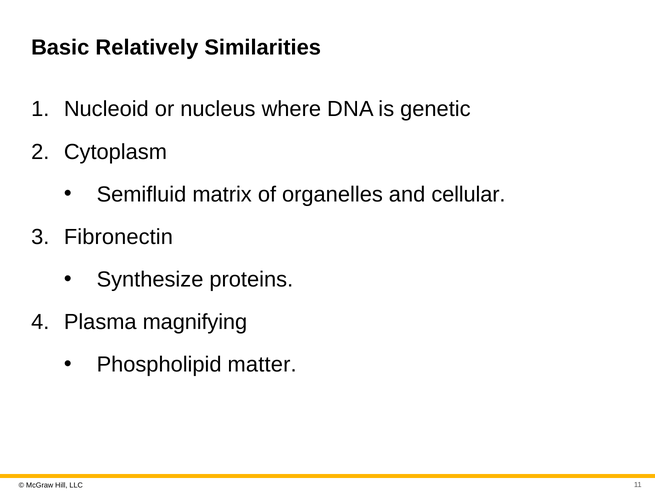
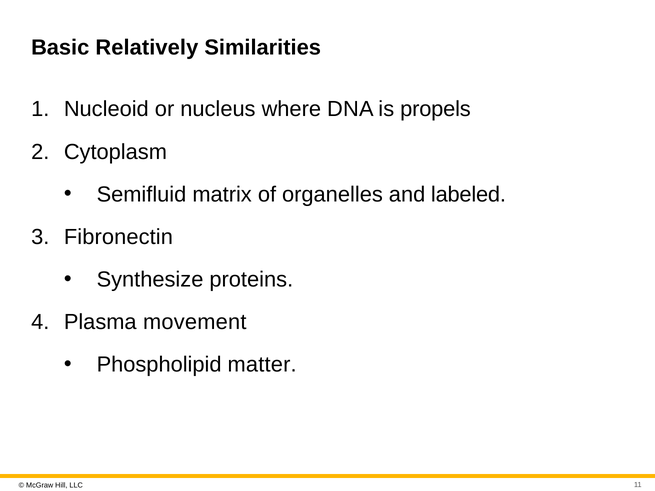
genetic: genetic -> propels
cellular: cellular -> labeled
magnifying: magnifying -> movement
